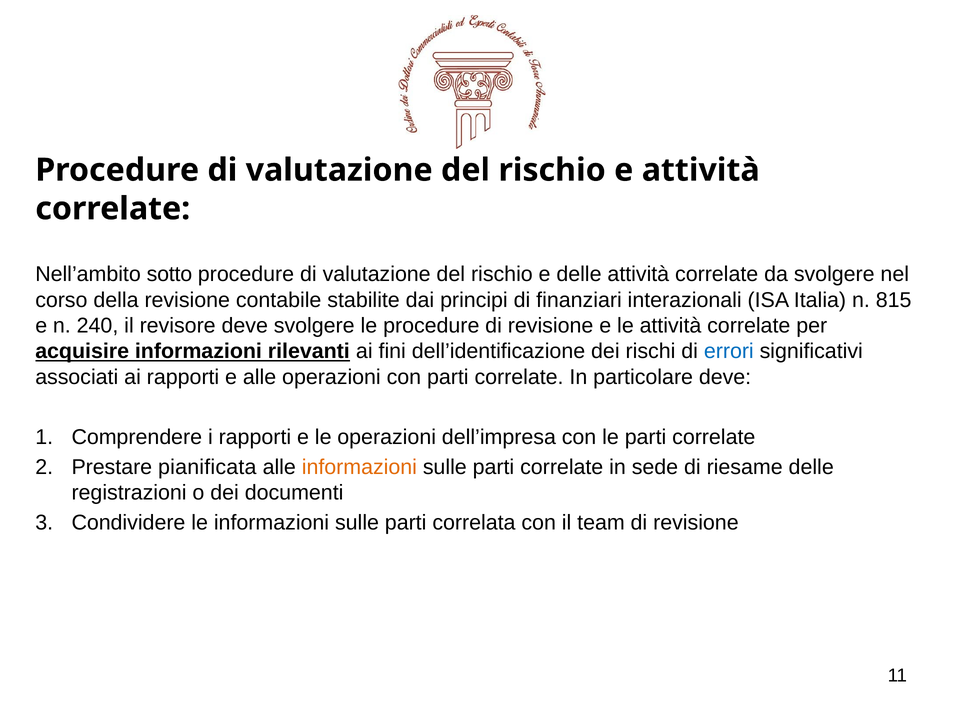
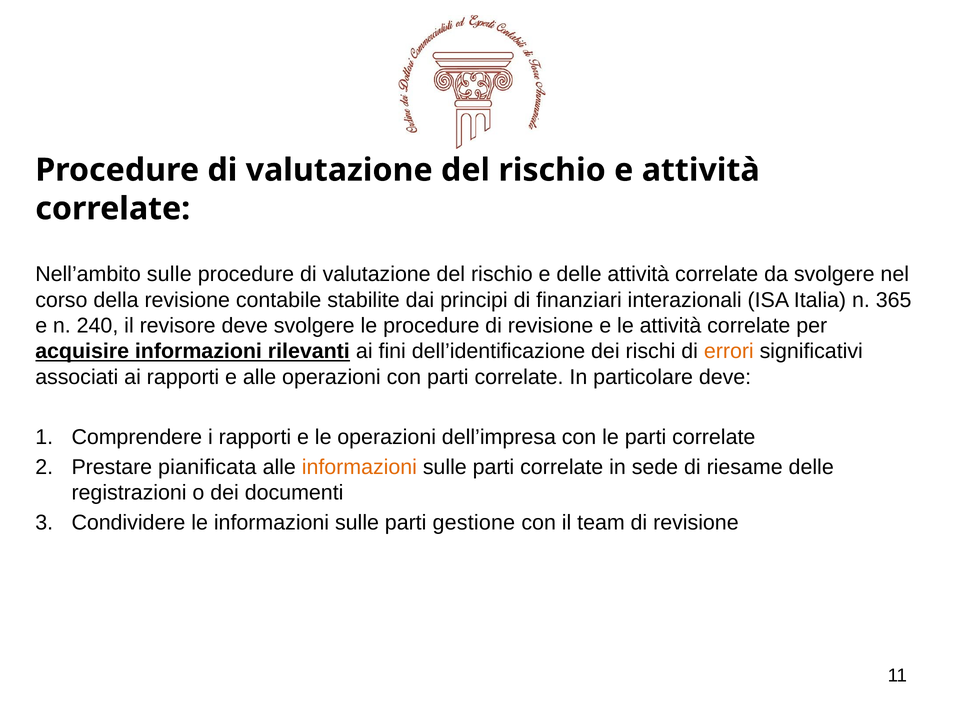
Nell’ambito sotto: sotto -> sulle
815: 815 -> 365
errori colour: blue -> orange
correlata: correlata -> gestione
